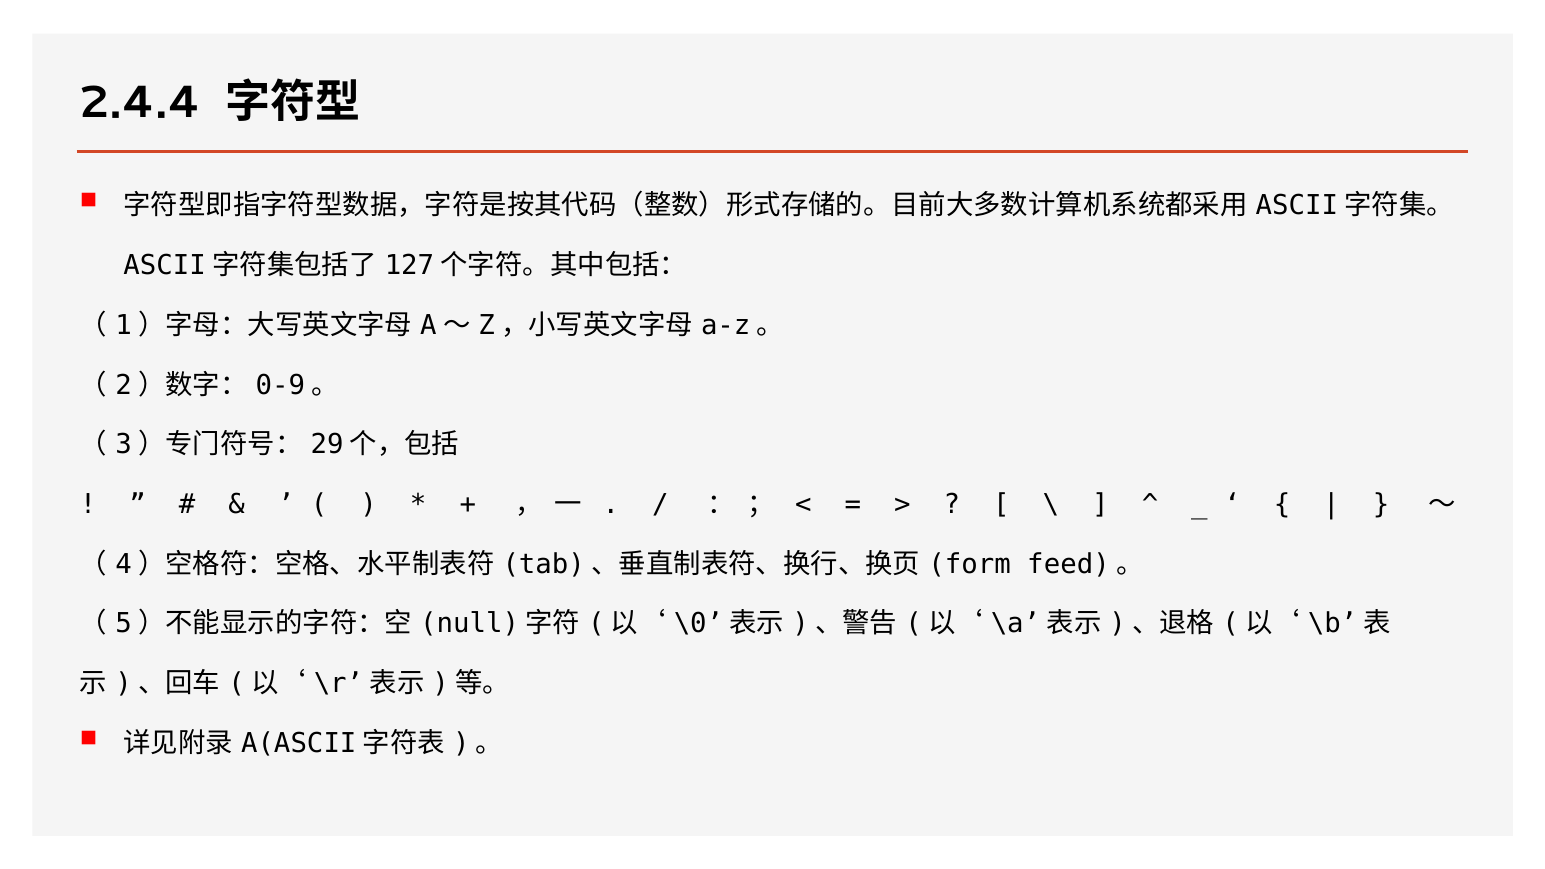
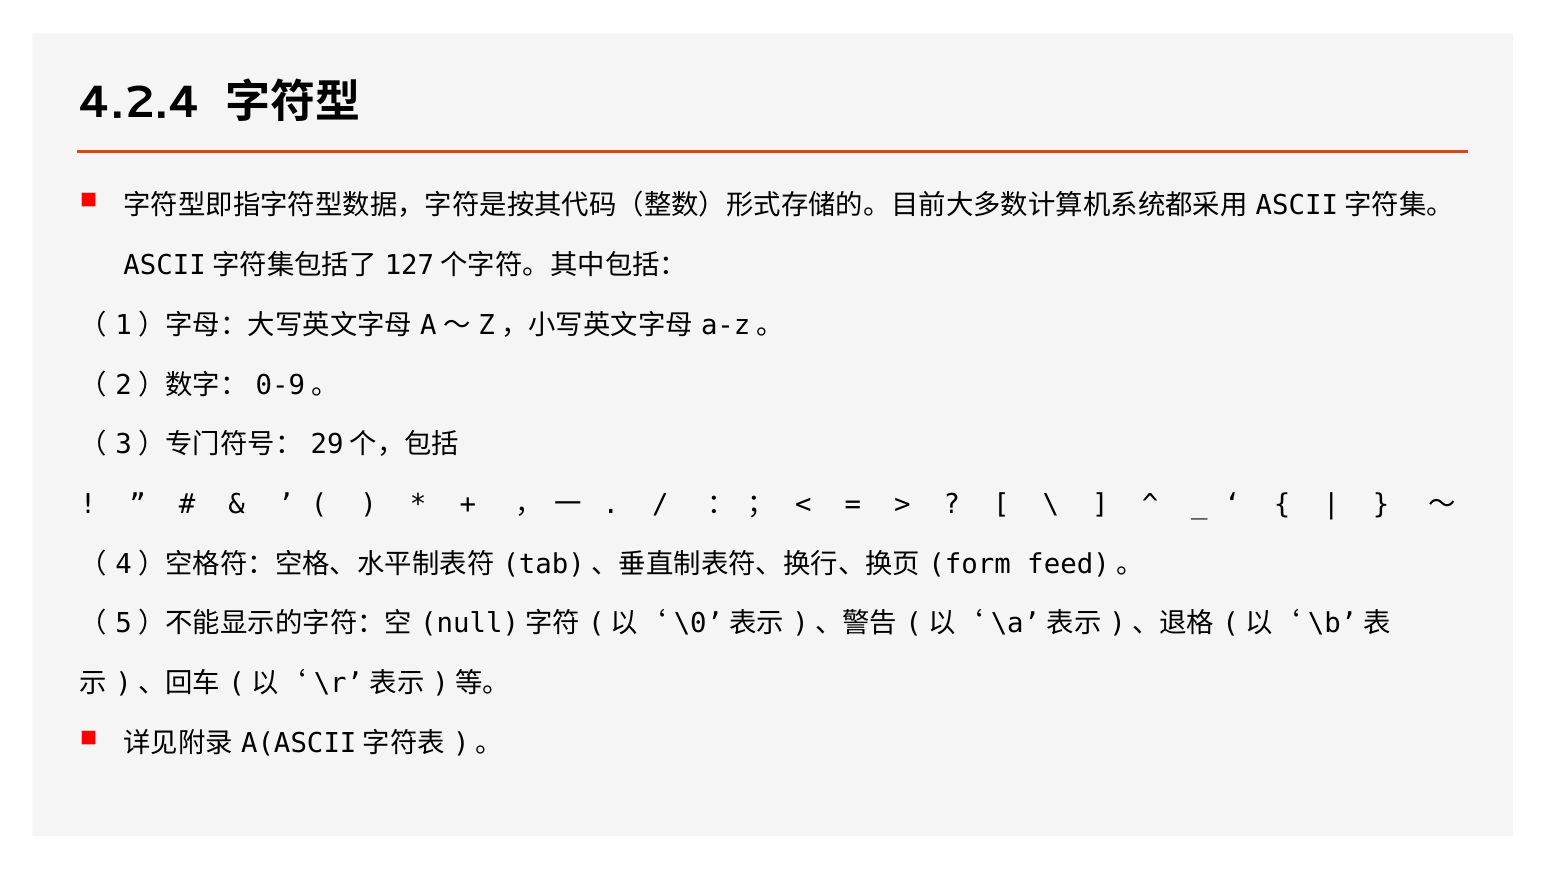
2.4.4: 2.4.4 -> 4.2.4
